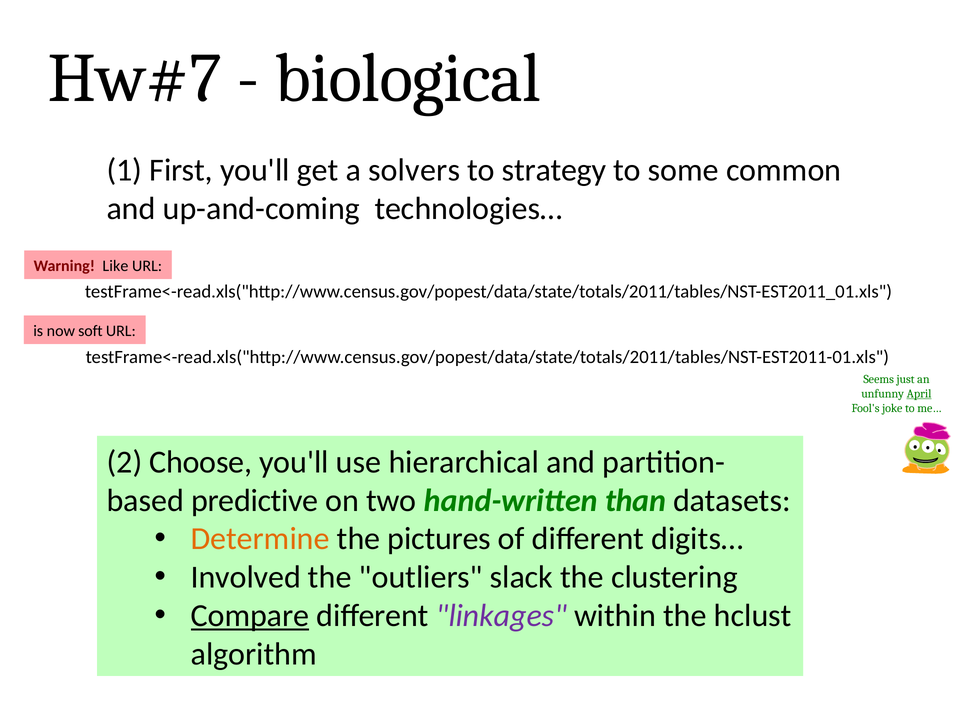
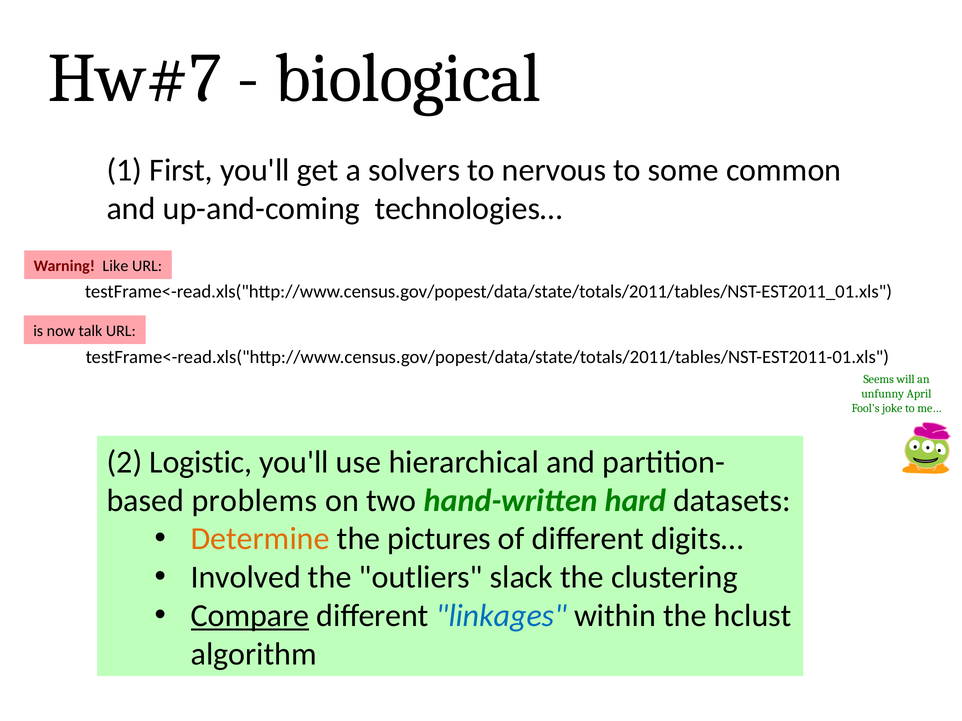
strategy: strategy -> nervous
soft: soft -> talk
just: just -> will
April underline: present -> none
Choose: Choose -> Logistic
predictive: predictive -> problems
than: than -> hard
linkages colour: purple -> blue
